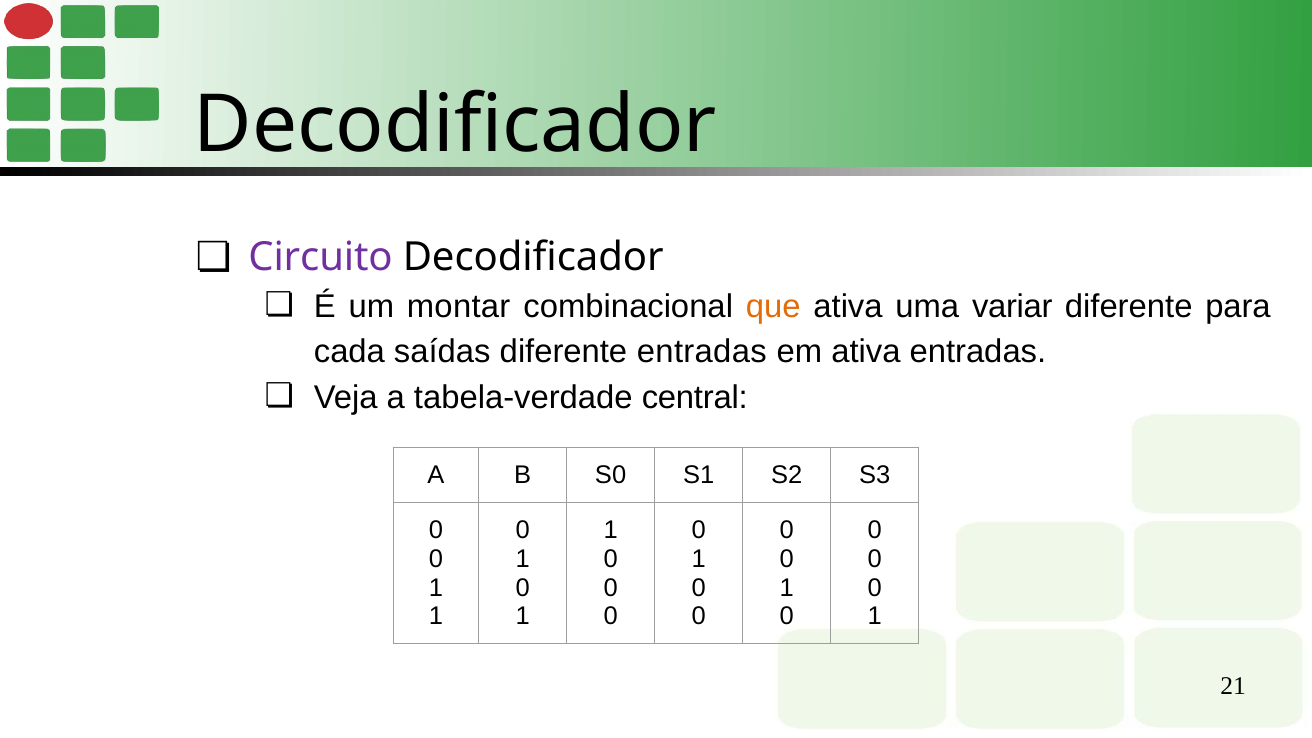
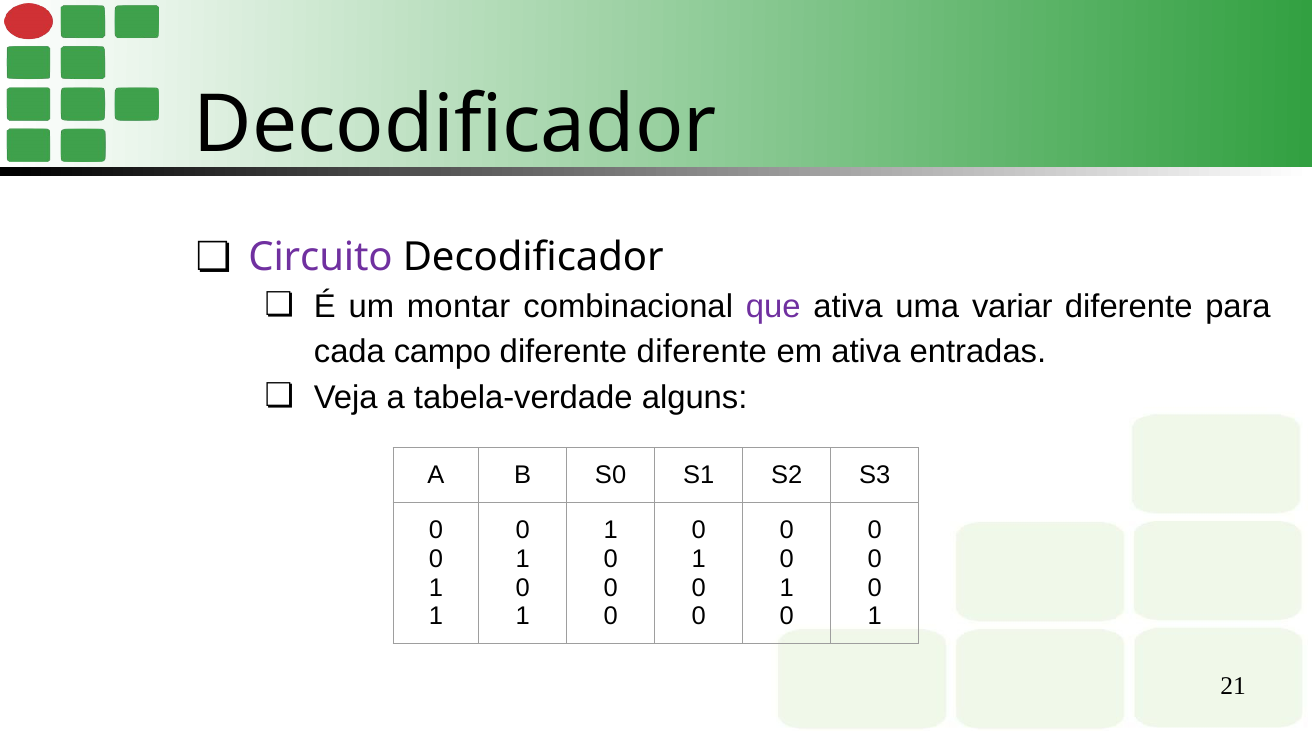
que colour: orange -> purple
saídas: saídas -> campo
diferente entradas: entradas -> diferente
central: central -> alguns
